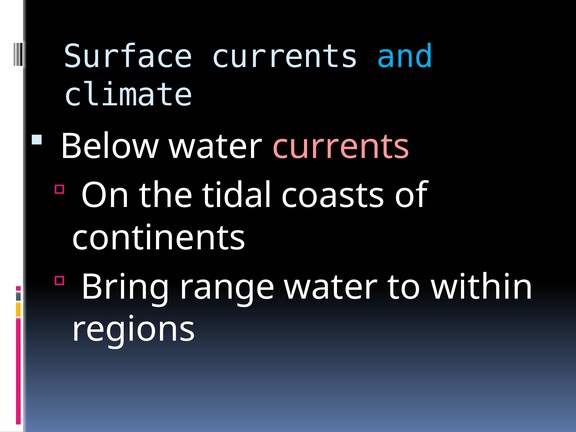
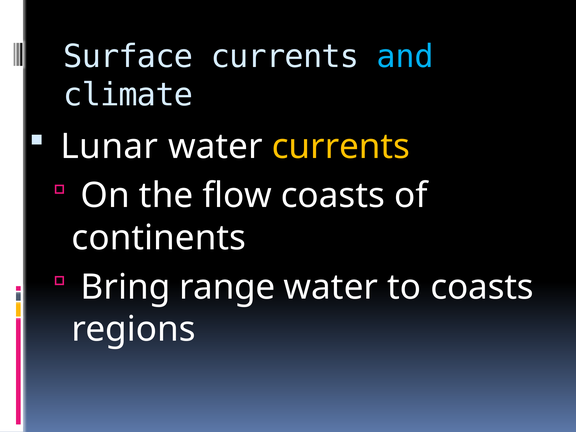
Below: Below -> Lunar
currents at (341, 146) colour: pink -> yellow
tidal: tidal -> flow
to within: within -> coasts
